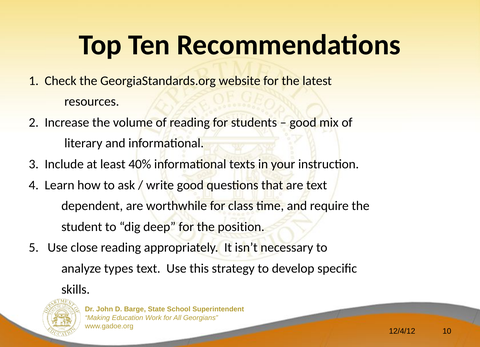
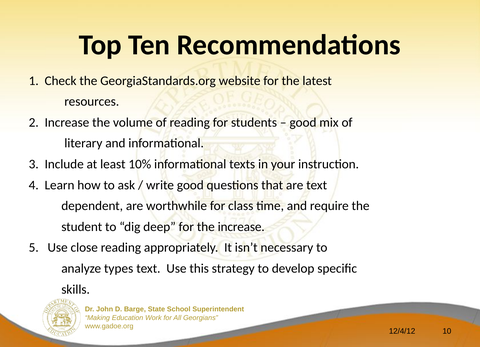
40%: 40% -> 10%
the position: position -> increase
